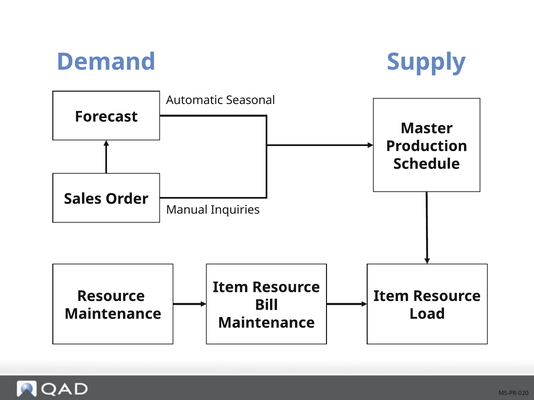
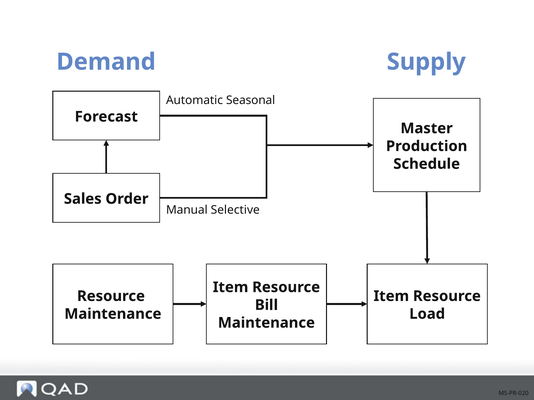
Inquiries: Inquiries -> Selective
